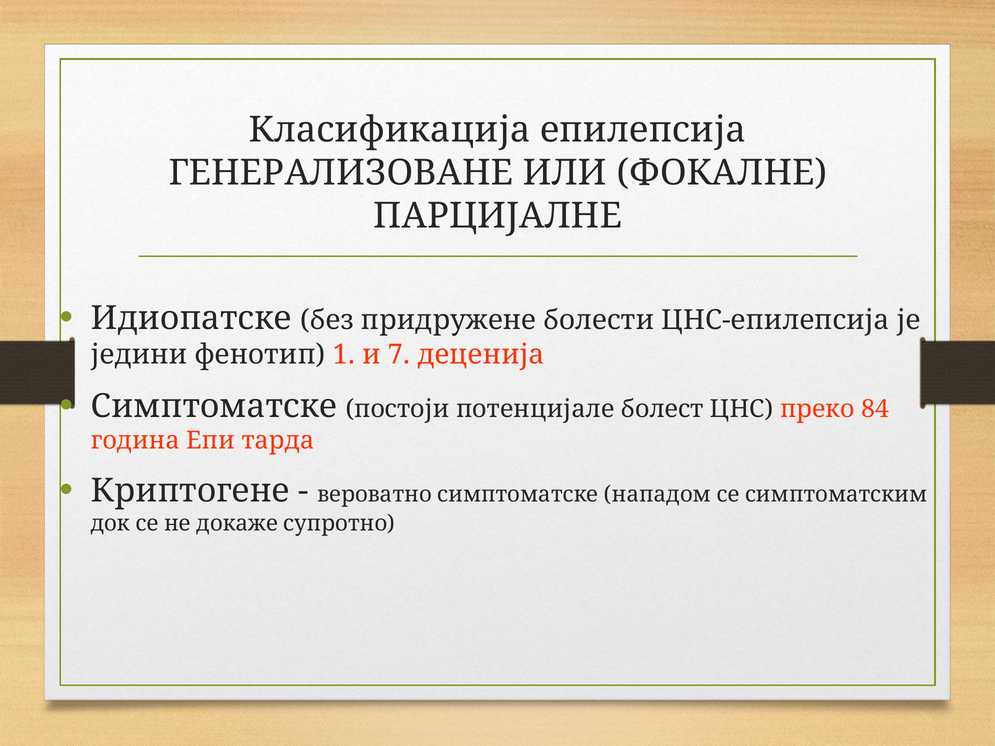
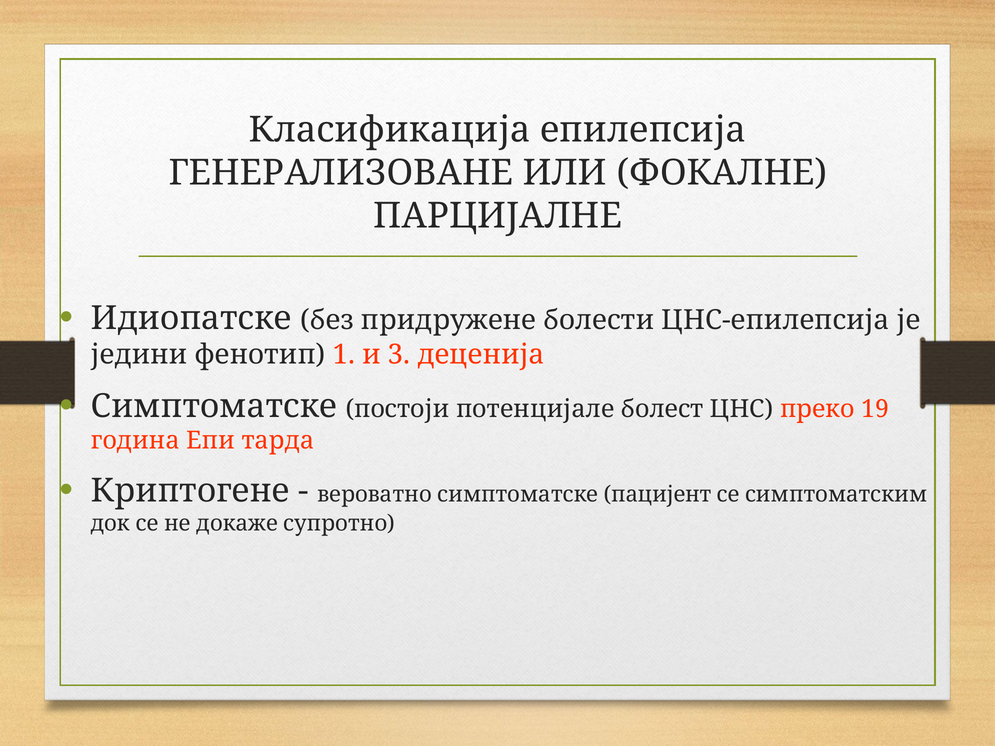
7: 7 -> 3
84: 84 -> 19
нападом: нападом -> пaцијент
